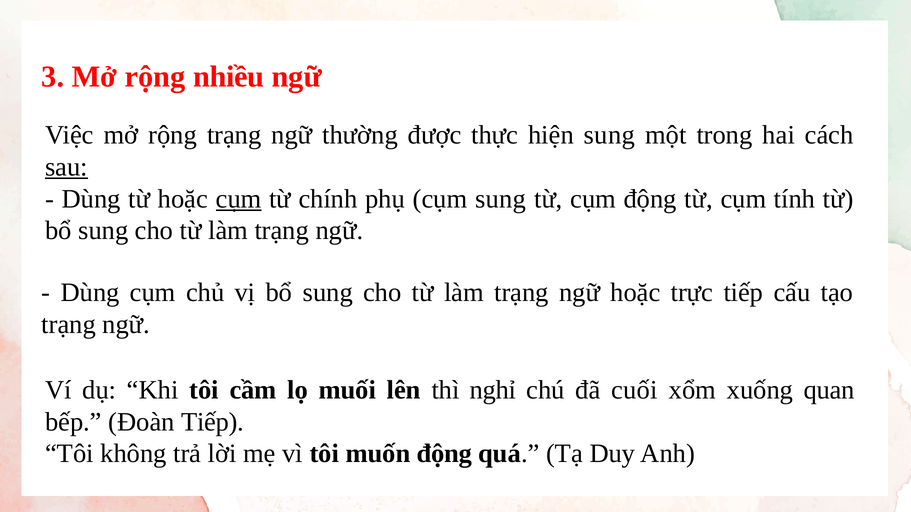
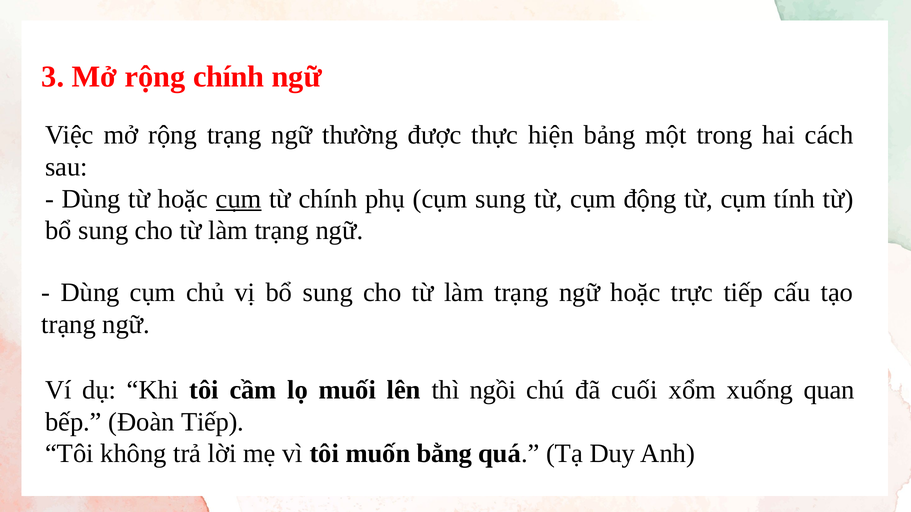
rộng nhiều: nhiều -> chính
hiện sung: sung -> bảng
sau underline: present -> none
nghỉ: nghỉ -> ngồi
muốn động: động -> bằng
